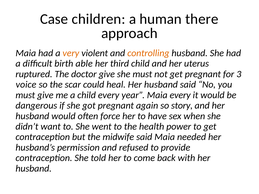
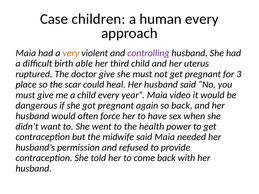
human there: there -> every
controlling colour: orange -> purple
voice: voice -> place
Maia every: every -> video
so story: story -> back
